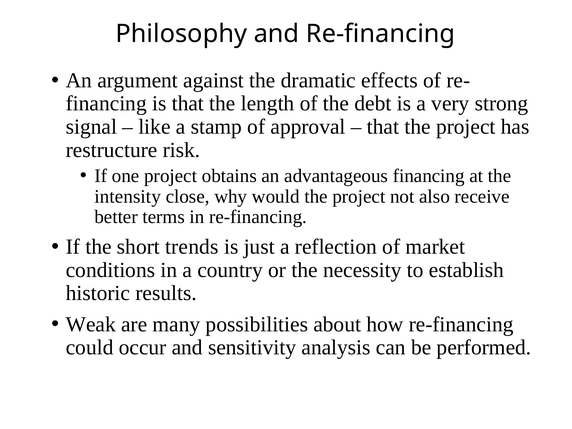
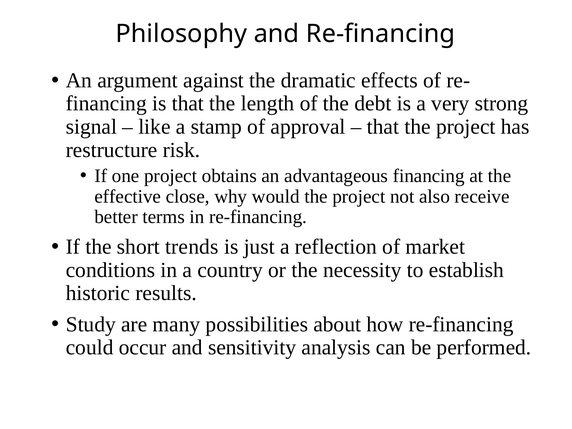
intensity: intensity -> effective
Weak: Weak -> Study
